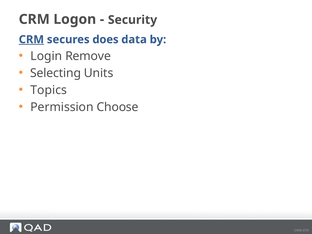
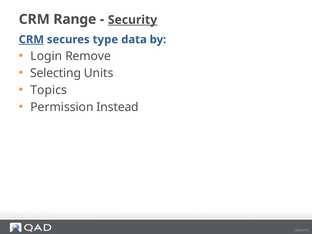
Logon: Logon -> Range
Security underline: none -> present
does: does -> type
Choose: Choose -> Instead
